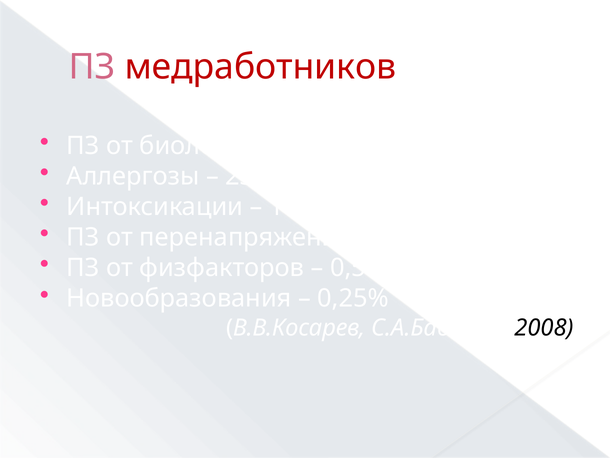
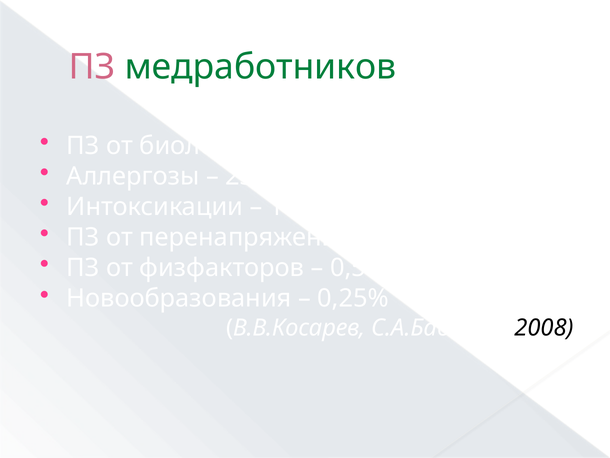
медработников colour: red -> green
